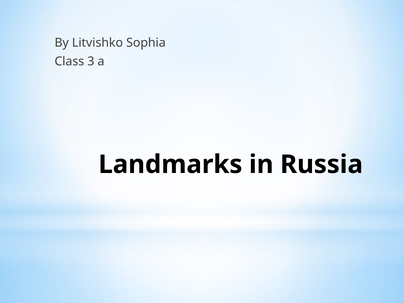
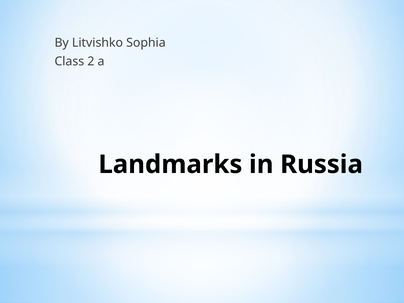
3: 3 -> 2
